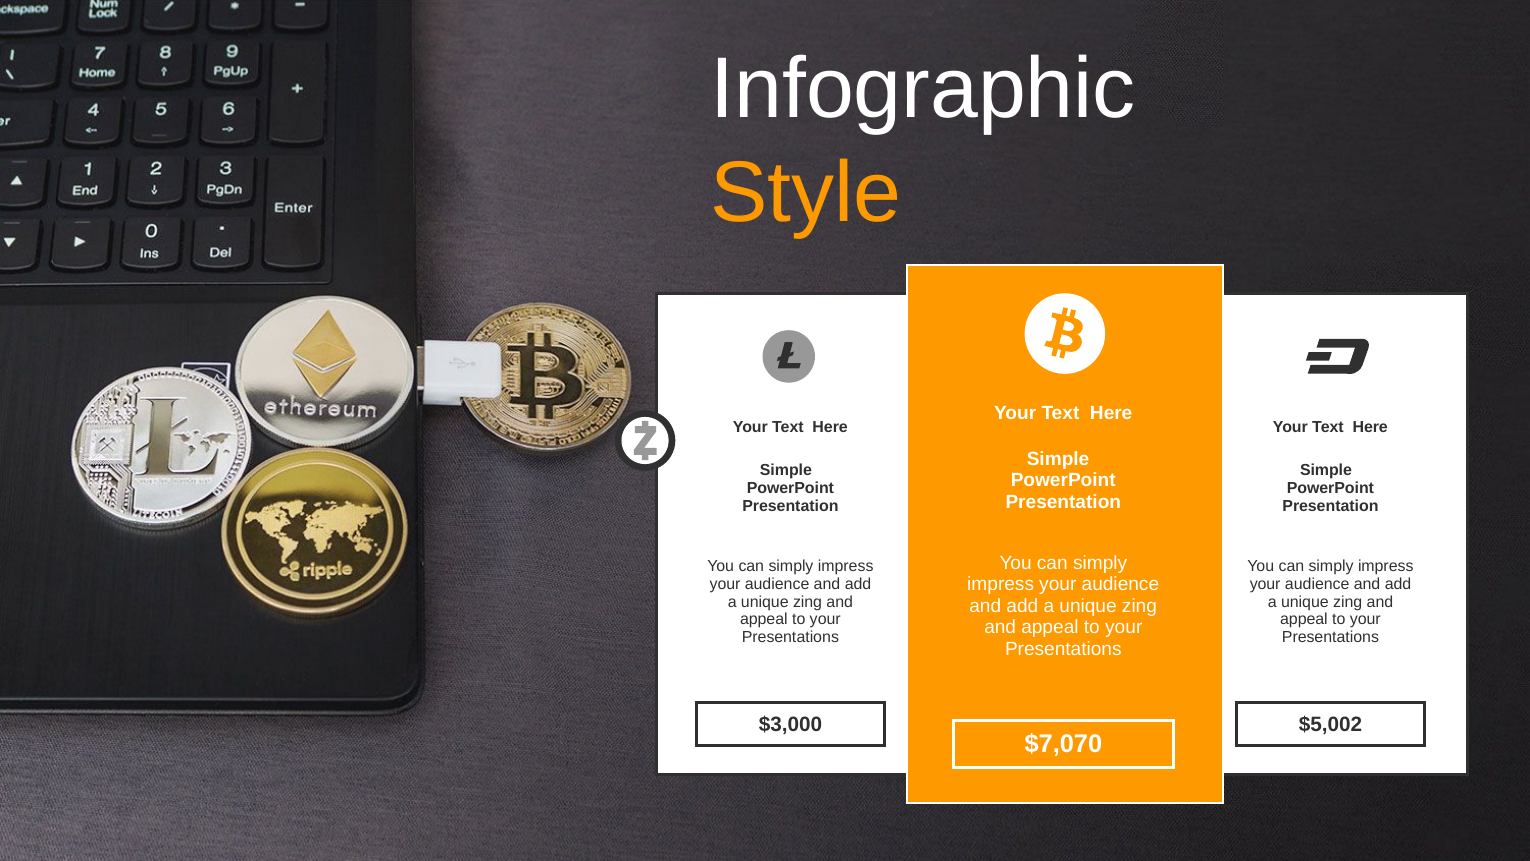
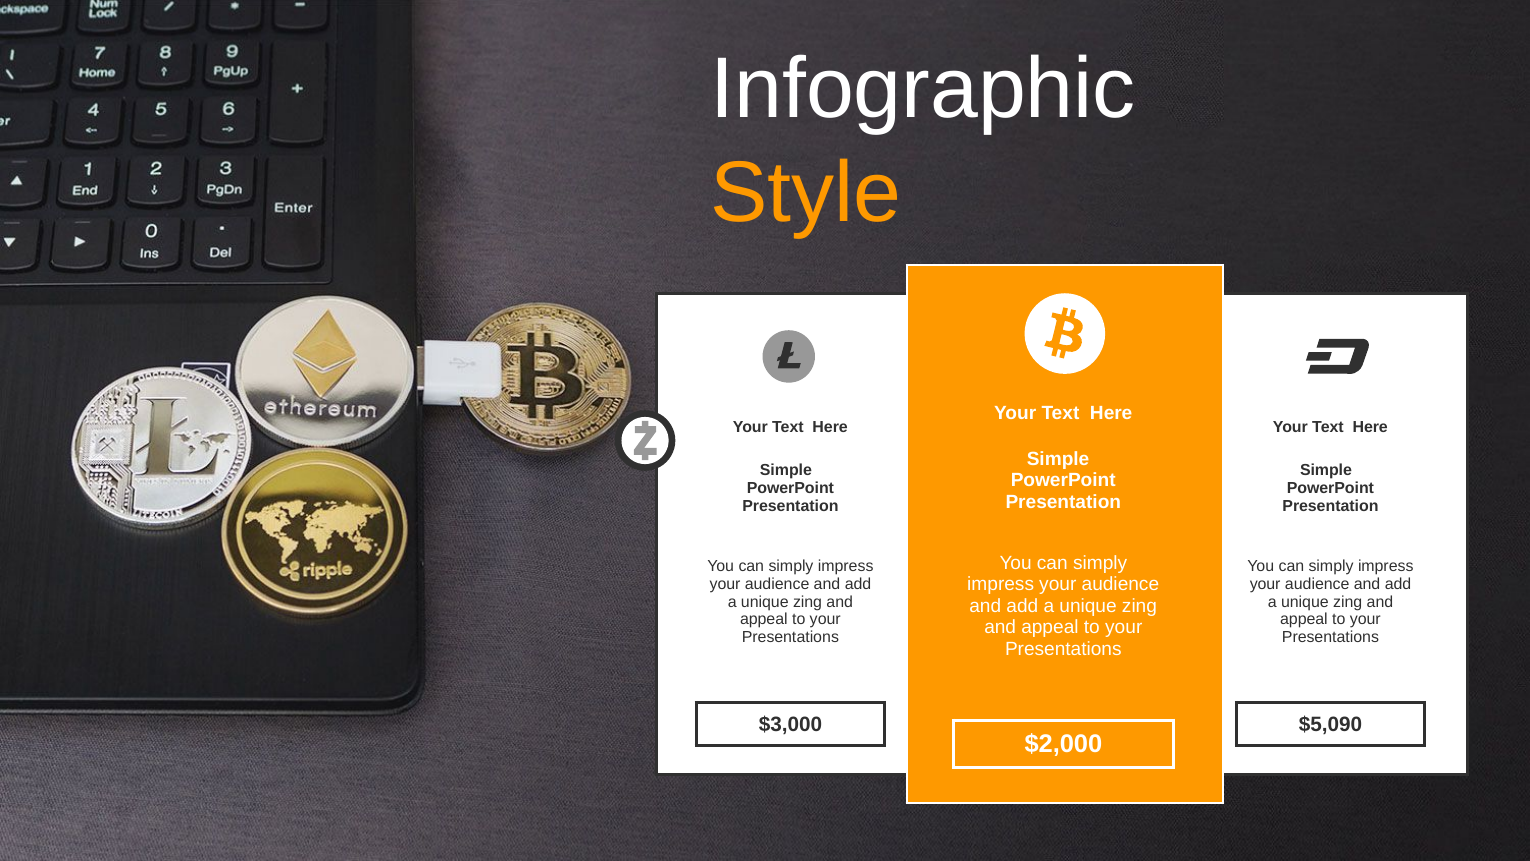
$5,002: $5,002 -> $5,090
$7,070: $7,070 -> $2,000
